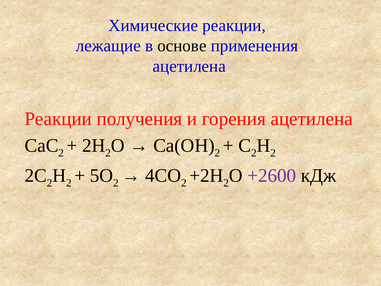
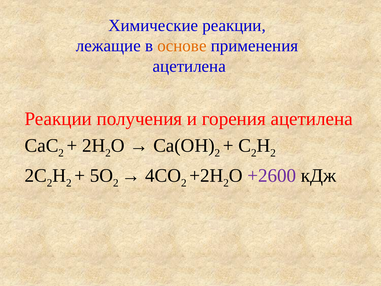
основе colour: black -> orange
